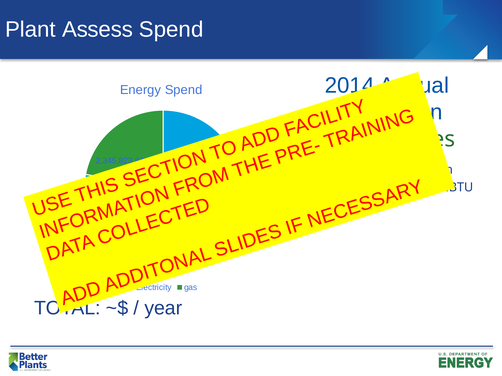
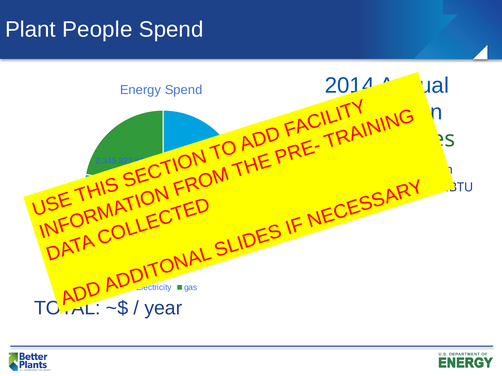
Assess: Assess -> People
